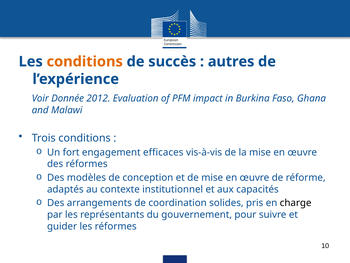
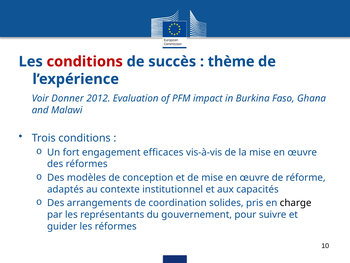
conditions at (85, 61) colour: orange -> red
autres: autres -> thème
Donnée: Donnée -> Donner
